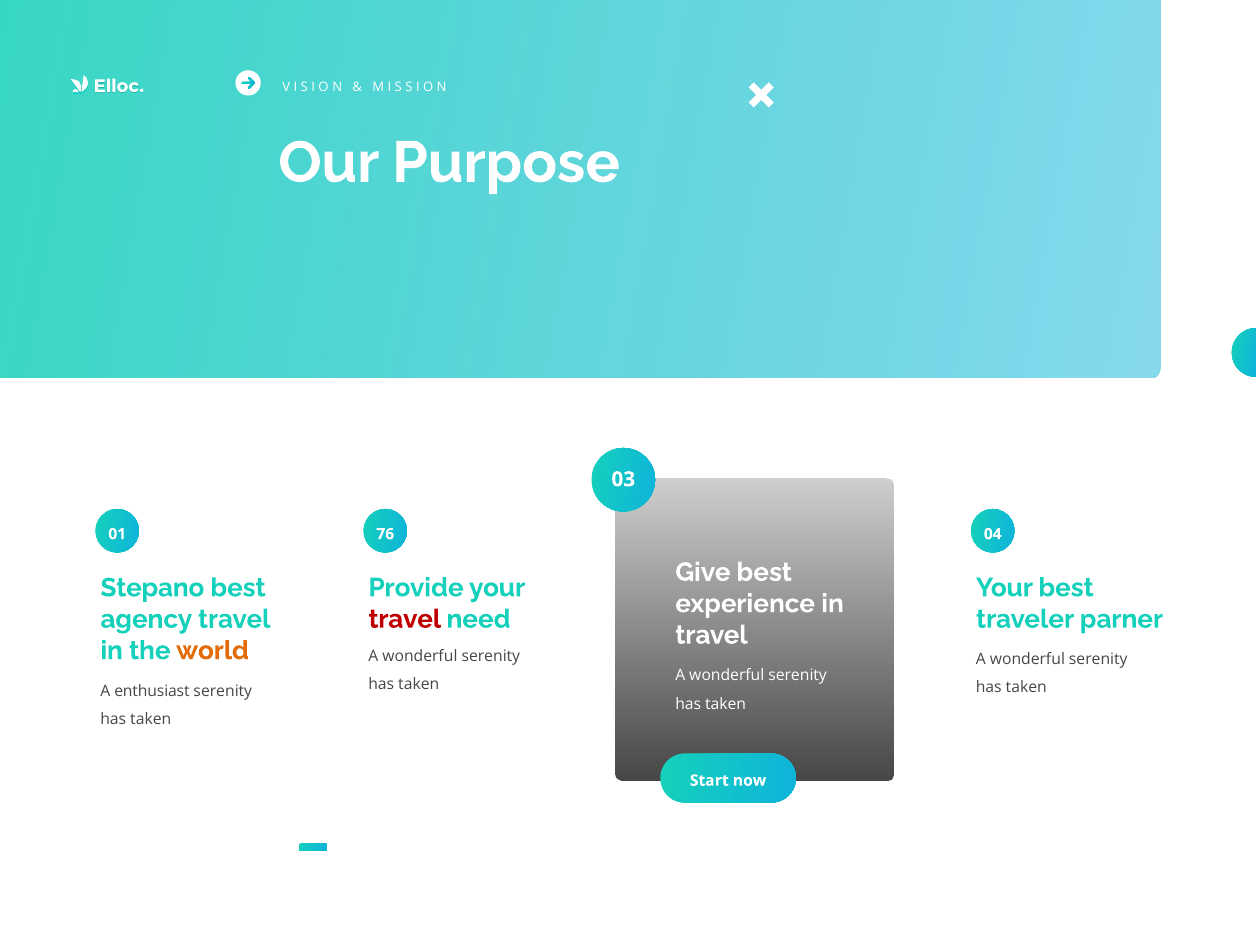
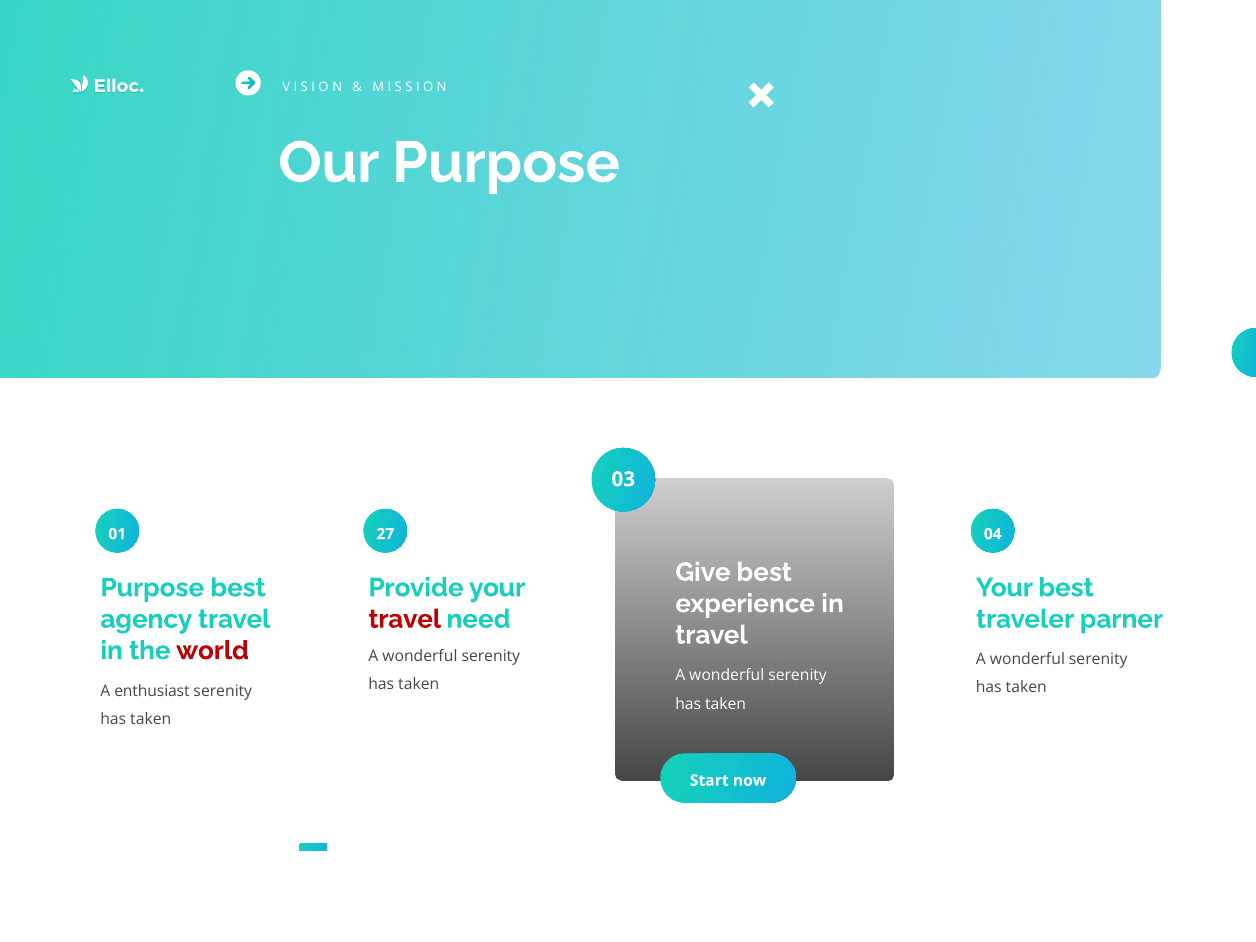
76: 76 -> 27
Stepano at (152, 588): Stepano -> Purpose
world colour: orange -> red
